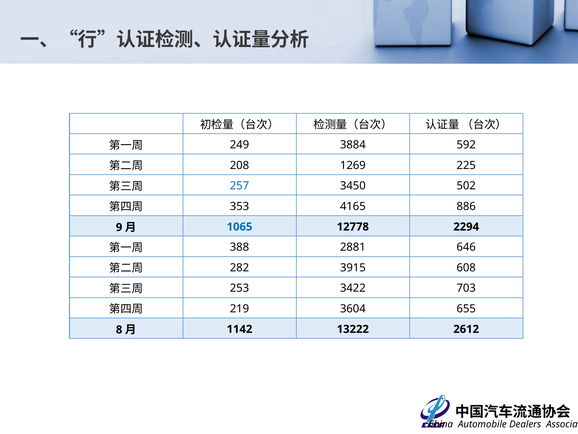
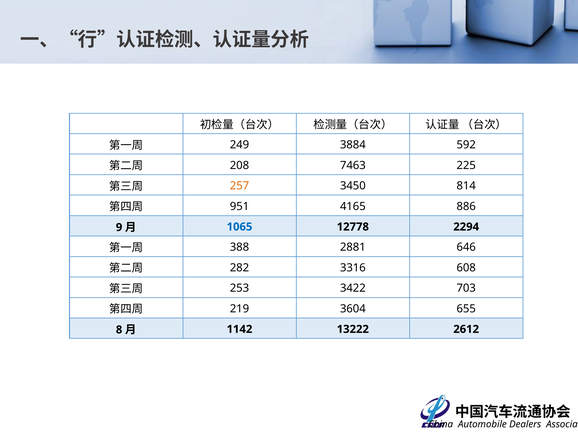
1269: 1269 -> 7463
257 colour: blue -> orange
502: 502 -> 814
353: 353 -> 951
3915: 3915 -> 3316
